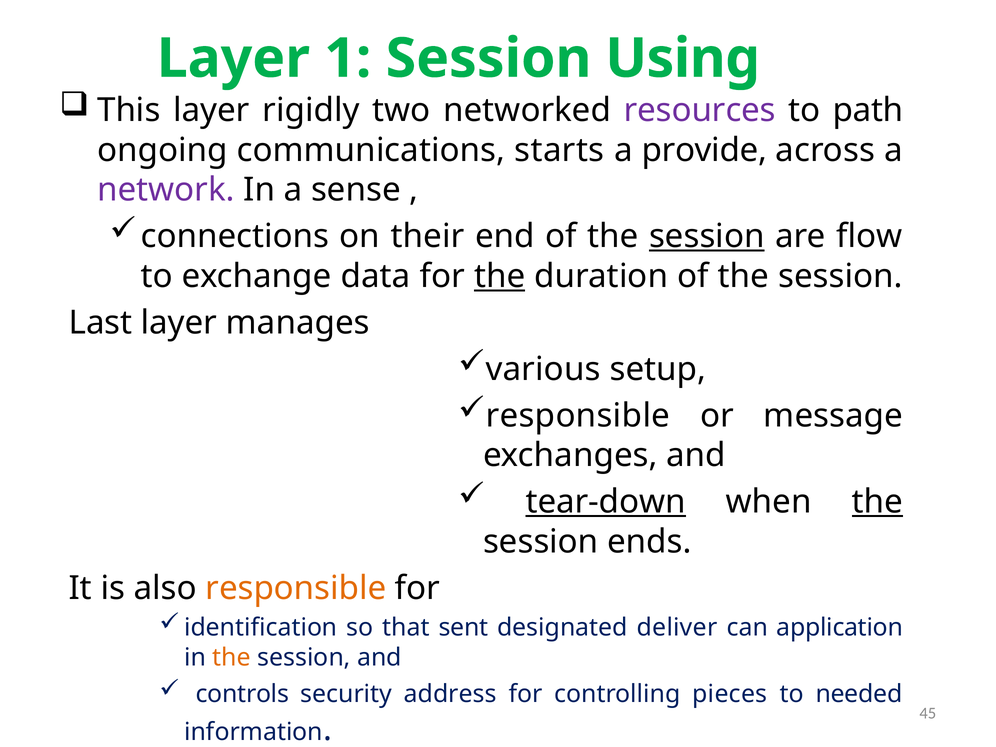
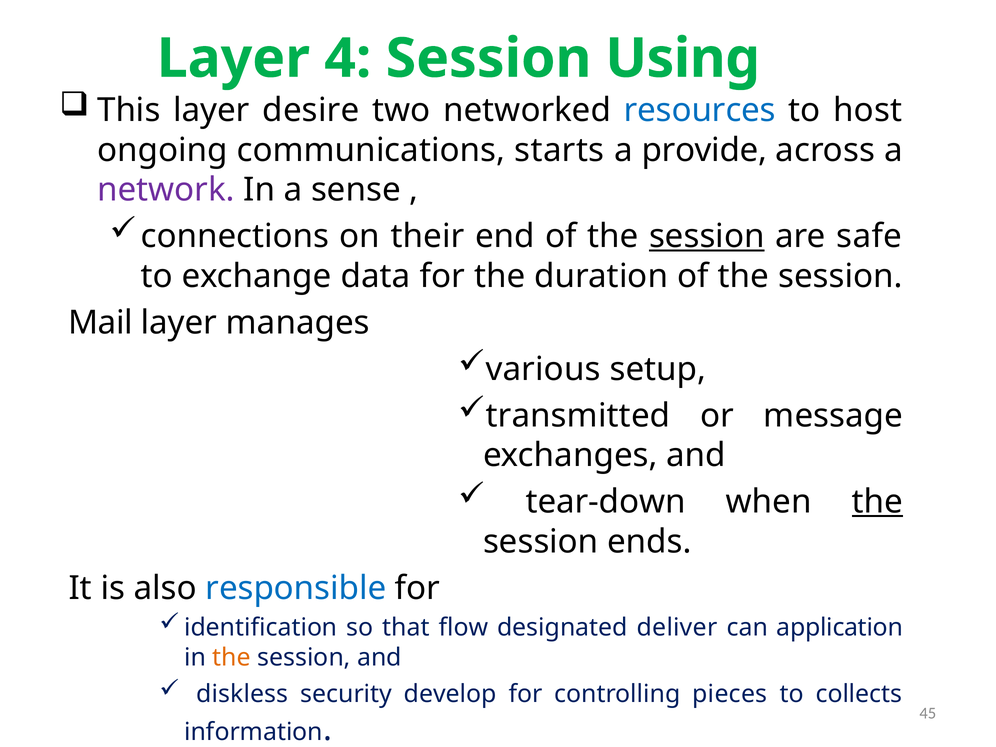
1: 1 -> 4
rigidly: rigidly -> desire
resources colour: purple -> blue
path: path -> host
flow: flow -> safe
the at (500, 276) underline: present -> none
Last: Last -> Mail
responsible at (578, 416): responsible -> transmitted
tear-down underline: present -> none
responsible at (296, 588) colour: orange -> blue
sent: sent -> flow
controls: controls -> diskless
address: address -> develop
needed: needed -> collects
